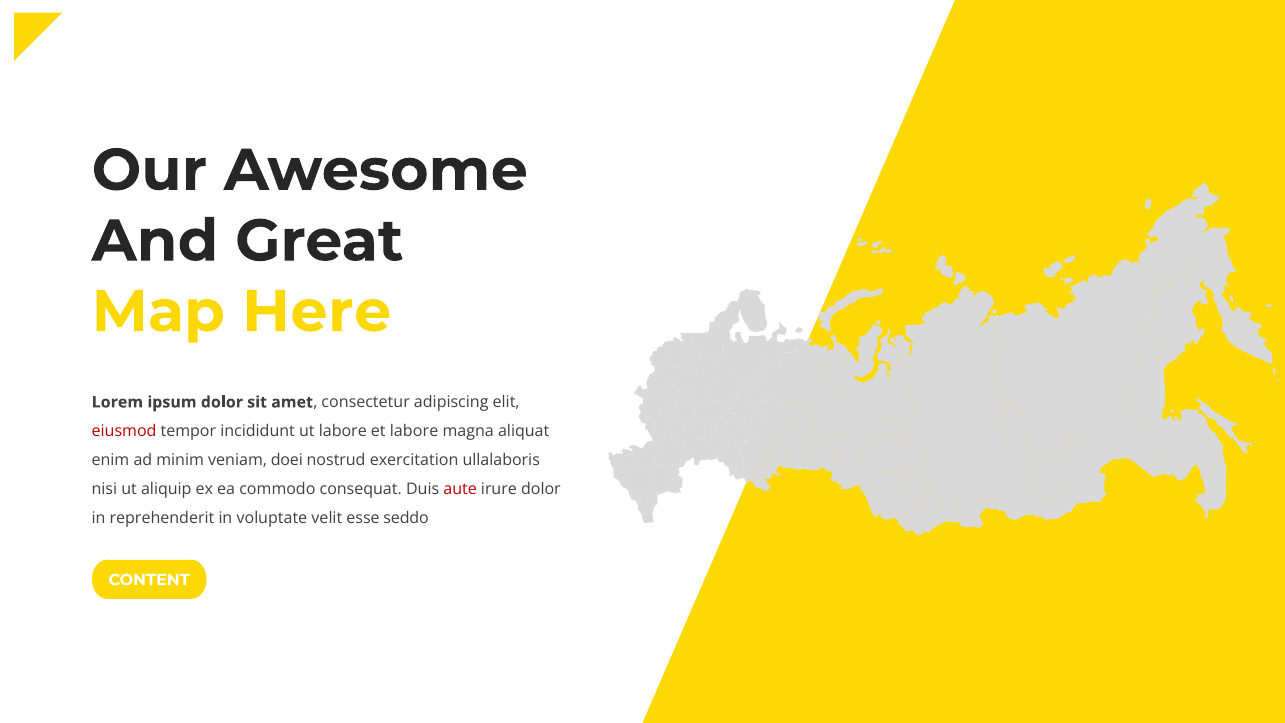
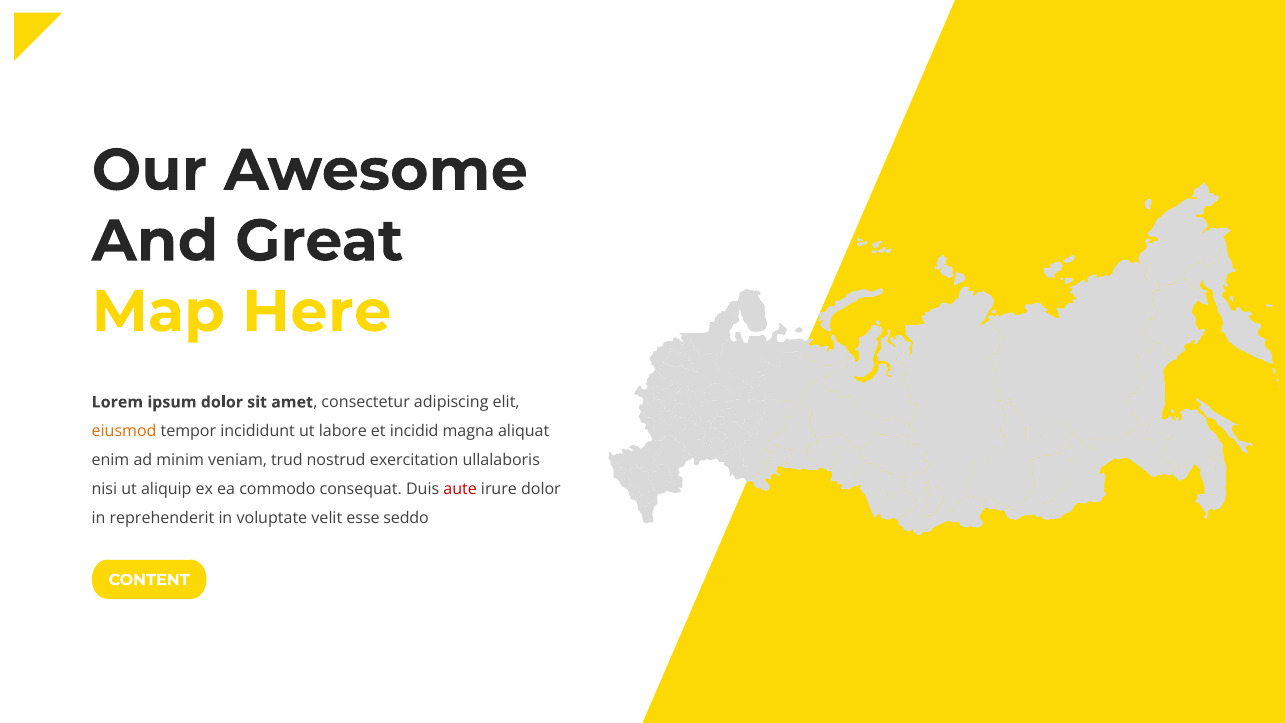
eiusmod colour: red -> orange
et labore: labore -> incidid
doei: doei -> trud
